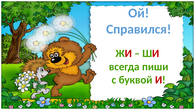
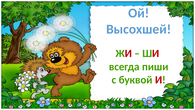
Справился: Справился -> Высохшей
